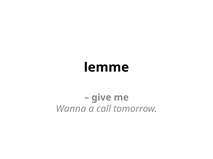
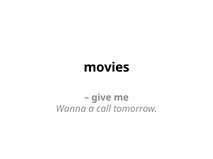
lemme: lemme -> movies
